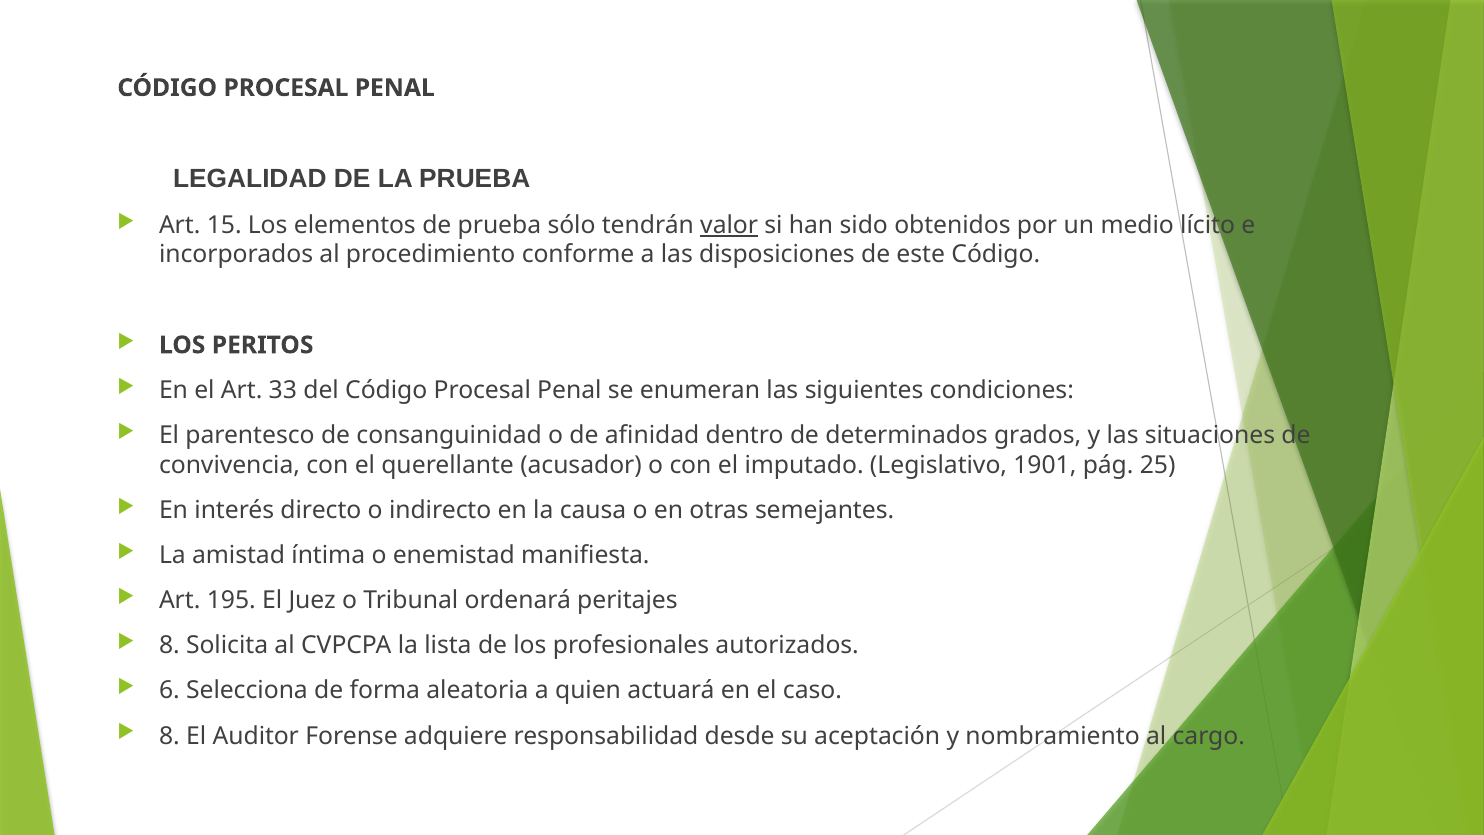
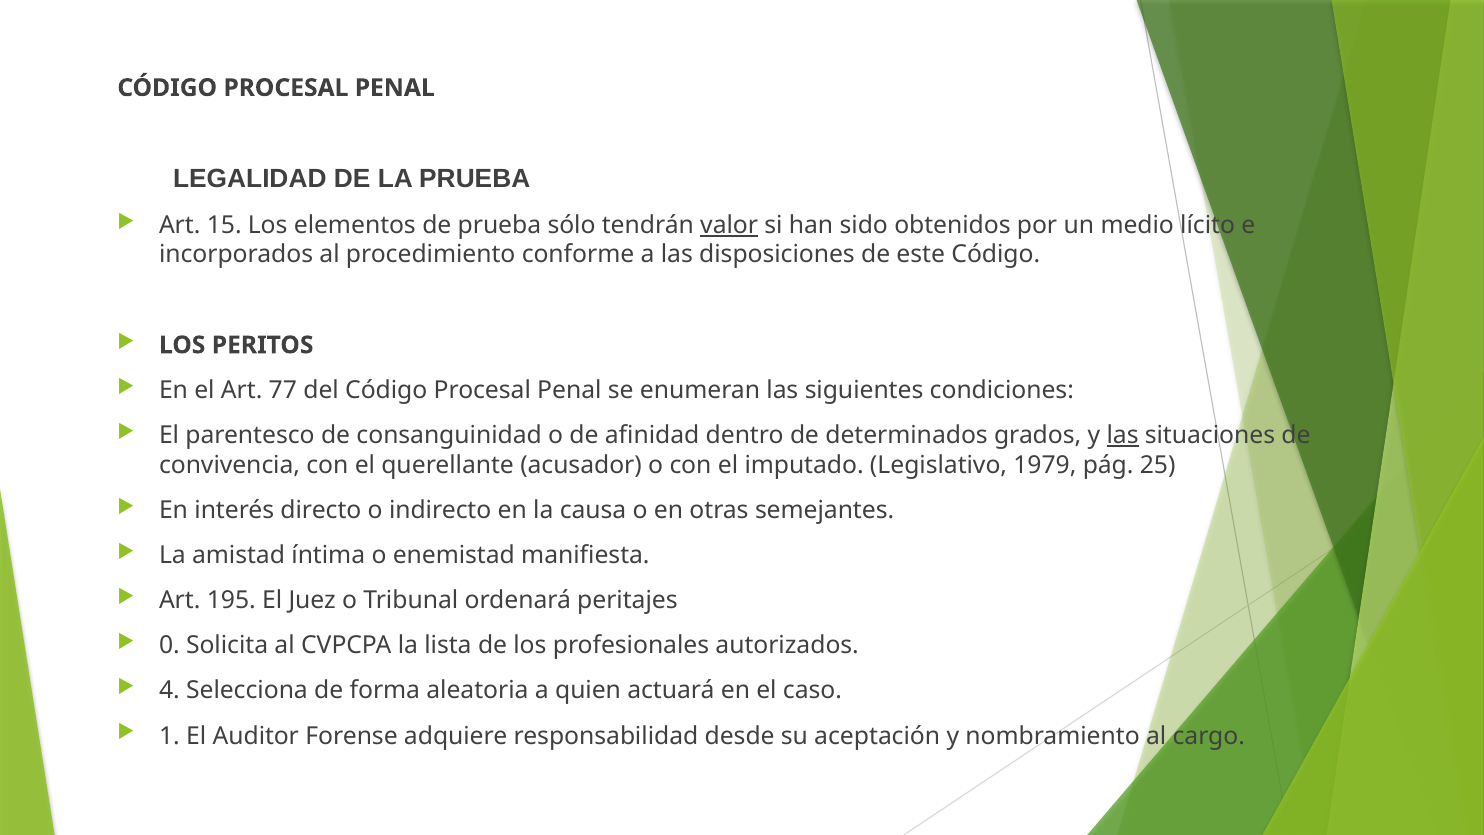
33: 33 -> 77
las at (1123, 435) underline: none -> present
1901: 1901 -> 1979
8 at (169, 645): 8 -> 0
6: 6 -> 4
8 at (169, 736): 8 -> 1
